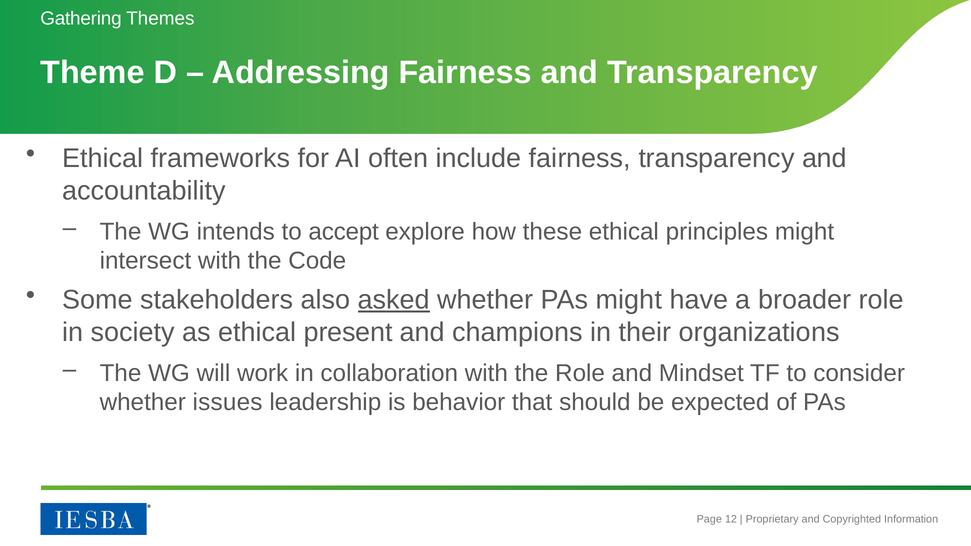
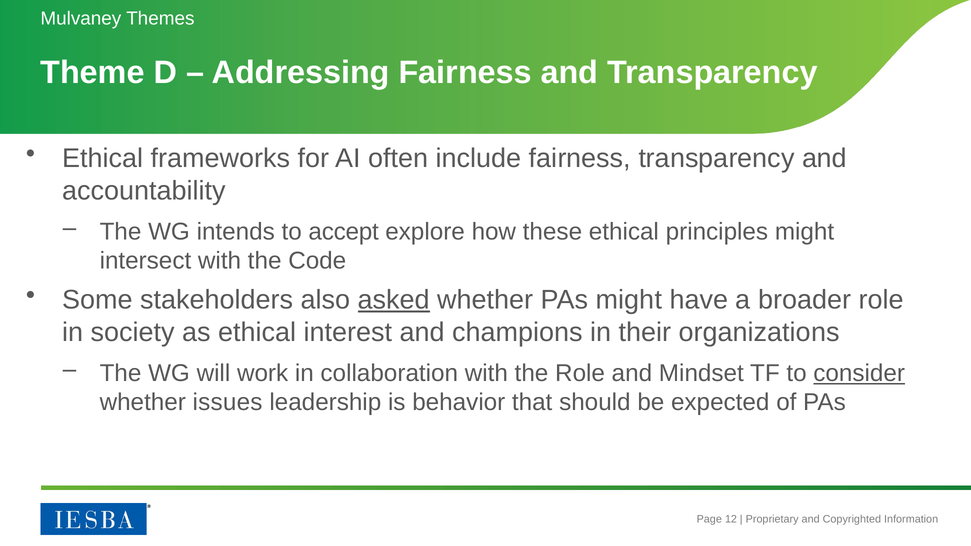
Gathering: Gathering -> Mulvaney
present: present -> interest
consider underline: none -> present
